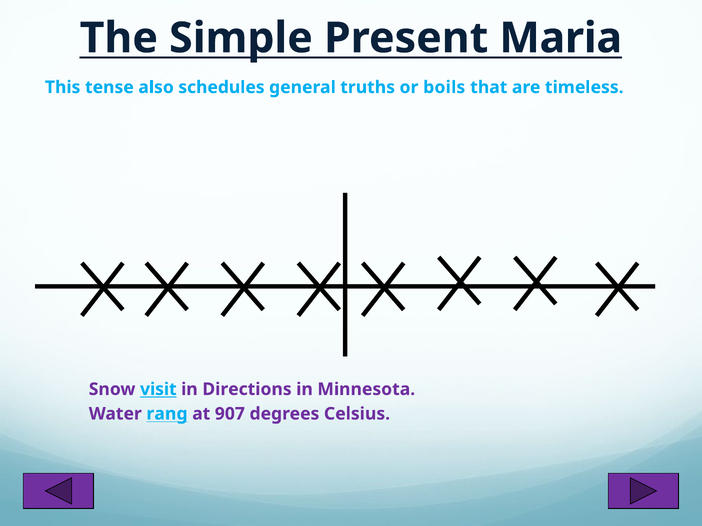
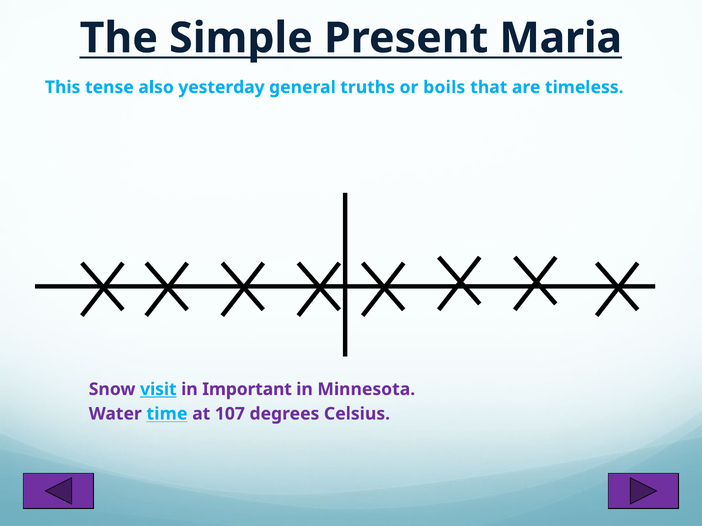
schedules: schedules -> yesterday
Directions: Directions -> Important
rang: rang -> time
907: 907 -> 107
